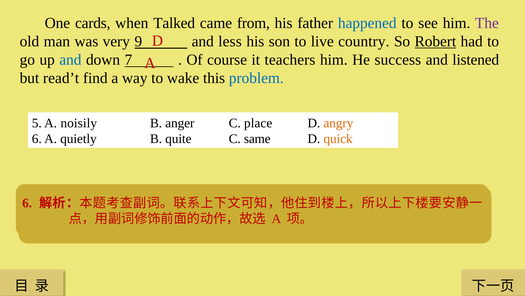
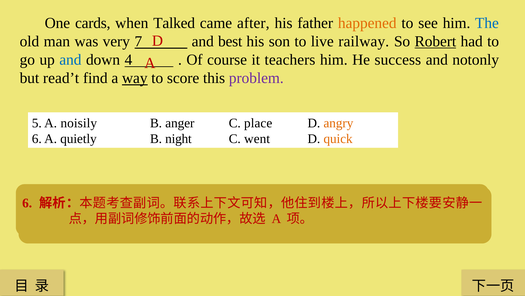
from: from -> after
happened colour: blue -> orange
The colour: purple -> blue
9: 9 -> 7
less: less -> best
country: country -> railway
7: 7 -> 4
listened: listened -> notonly
way underline: none -> present
wake: wake -> score
problem colour: blue -> purple
quite: quite -> night
same: same -> went
